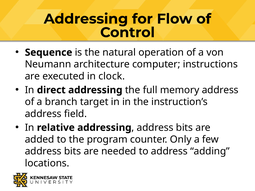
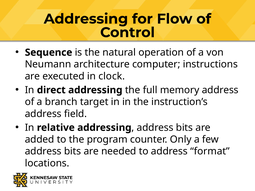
adding: adding -> format
